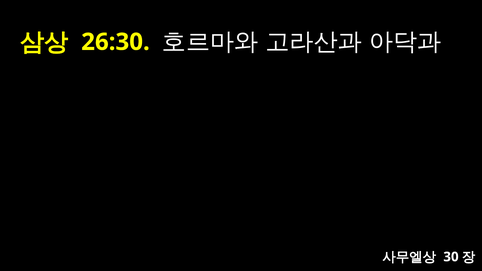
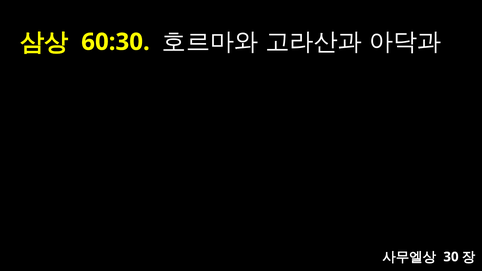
26:30: 26:30 -> 60:30
